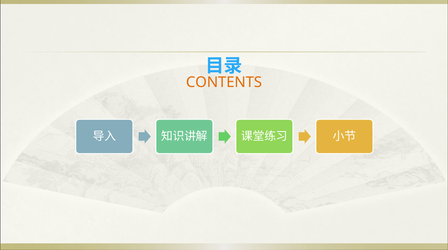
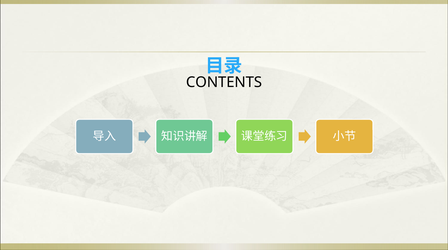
CONTENTS colour: orange -> black
